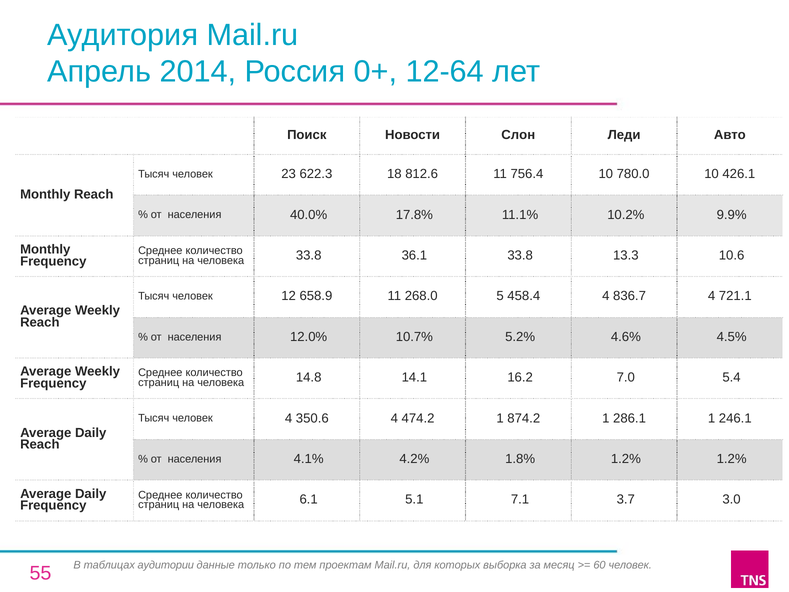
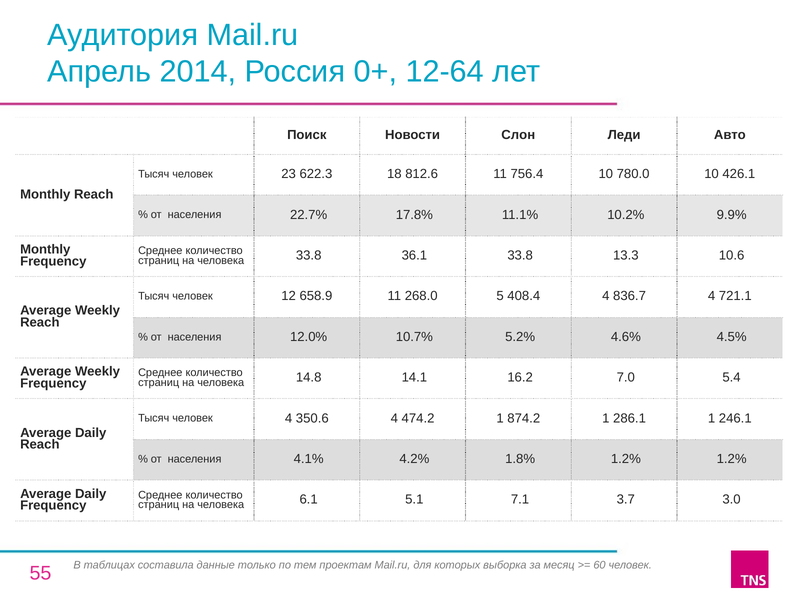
40.0%: 40.0% -> 22.7%
458.4: 458.4 -> 408.4
аудитории: аудитории -> составила
